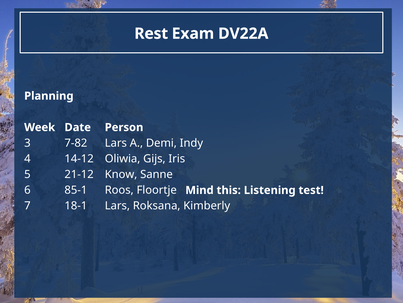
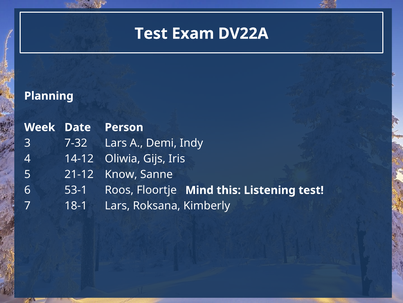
Rest at (151, 34): Rest -> Test
7-82: 7-82 -> 7-32
85-1: 85-1 -> 53-1
